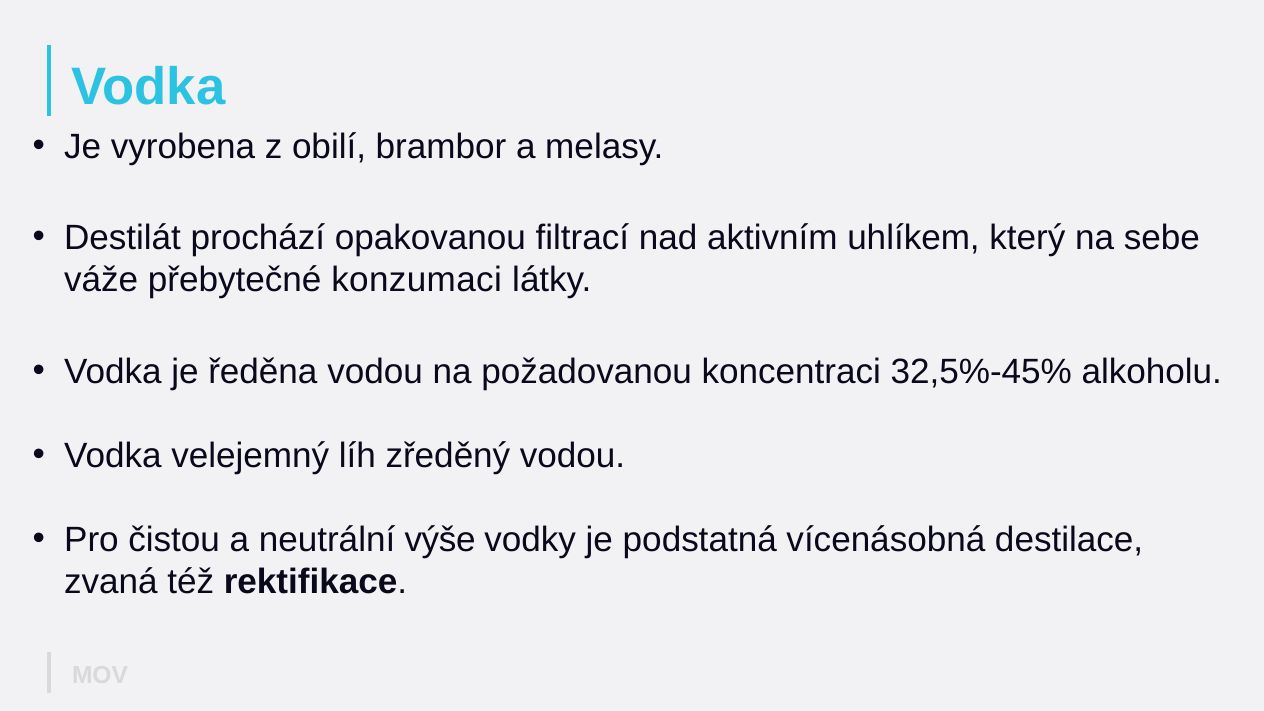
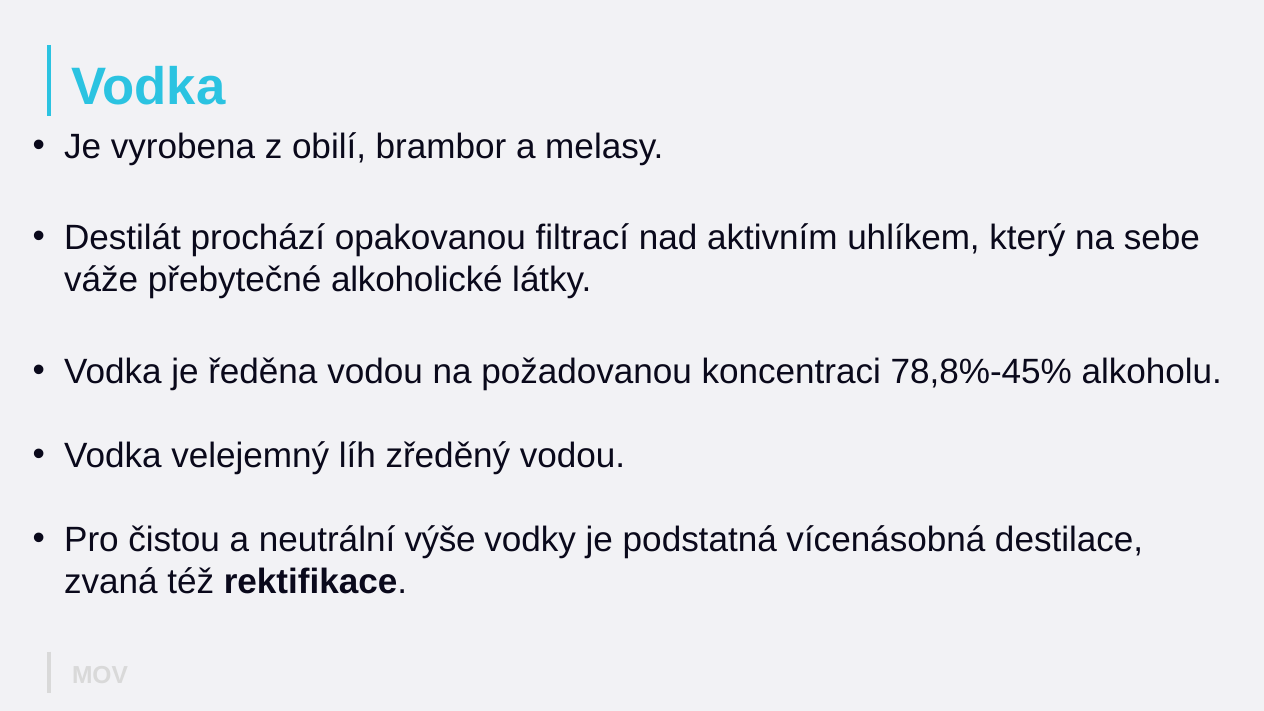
konzumaci: konzumaci -> alkoholické
32,5%-45%: 32,5%-45% -> 78,8%-45%
